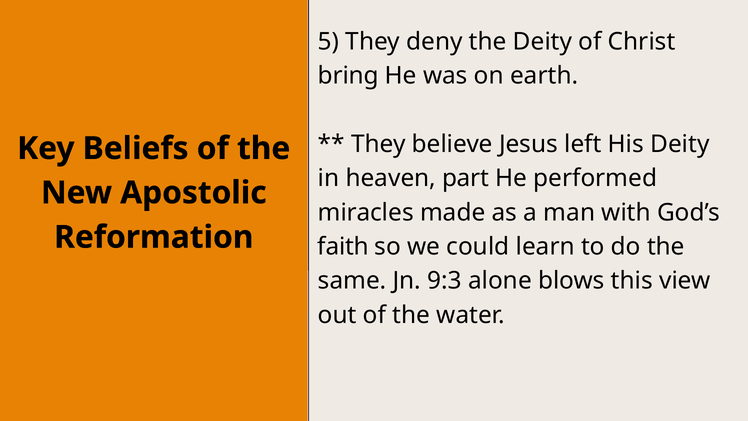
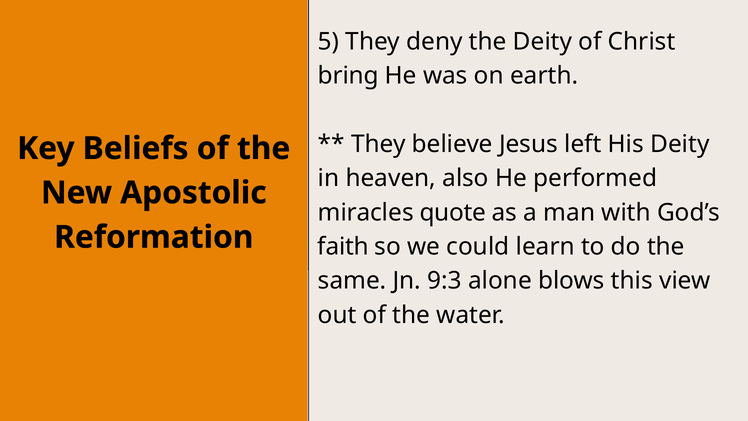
part: part -> also
made: made -> quote
